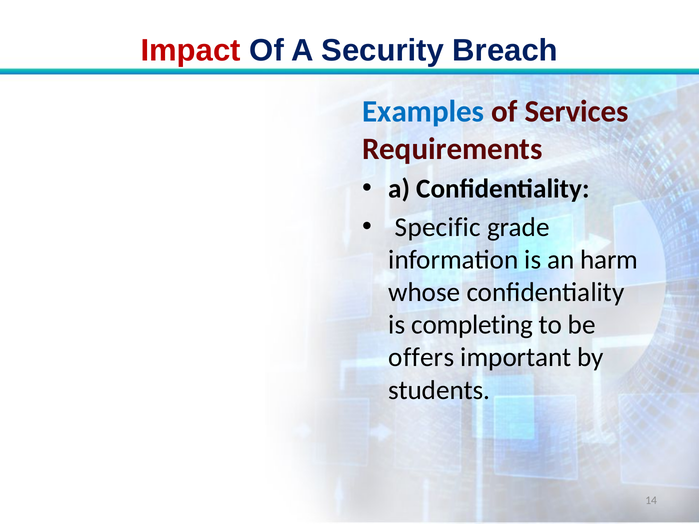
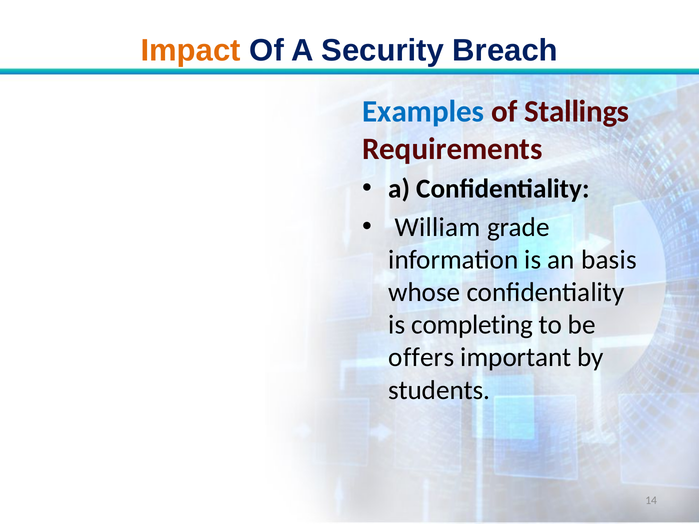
Impact colour: red -> orange
Services: Services -> Stallings
Specific: Specific -> William
harm: harm -> basis
